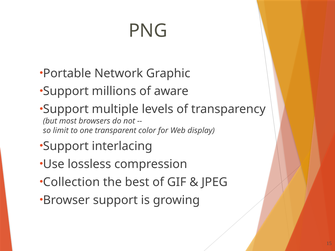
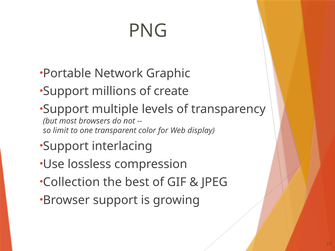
aware: aware -> create
